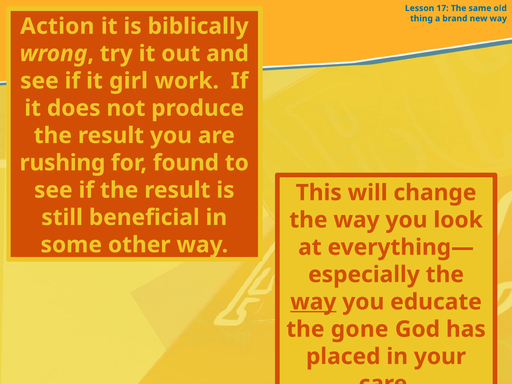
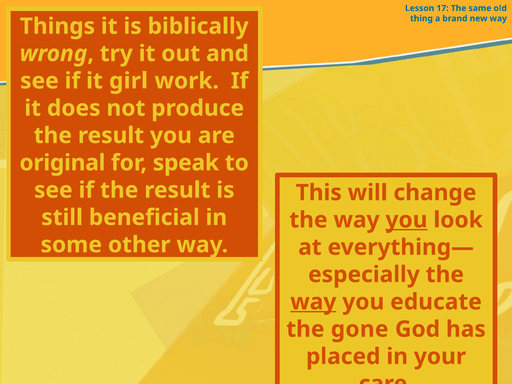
Action: Action -> Things
rushing: rushing -> original
found: found -> speak
you at (406, 220) underline: none -> present
